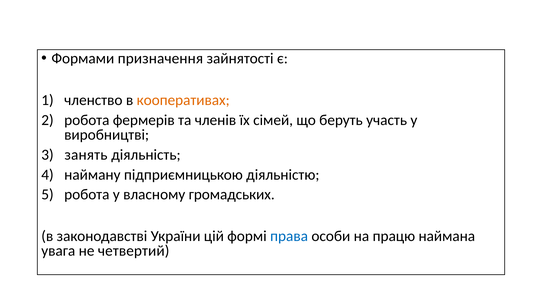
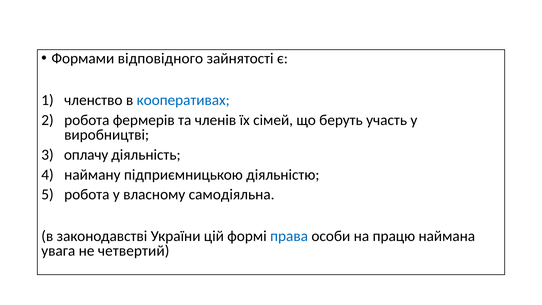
призначення: призначення -> відповідного
кооперативах colour: orange -> blue
занять: занять -> оплачу
громадських: громадських -> самодіяльна
